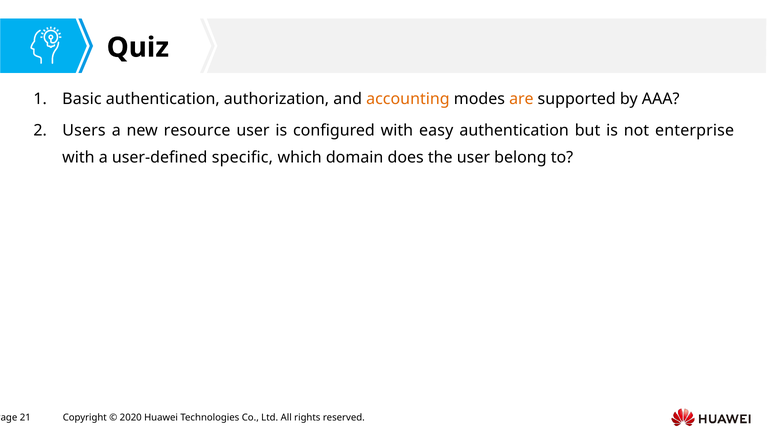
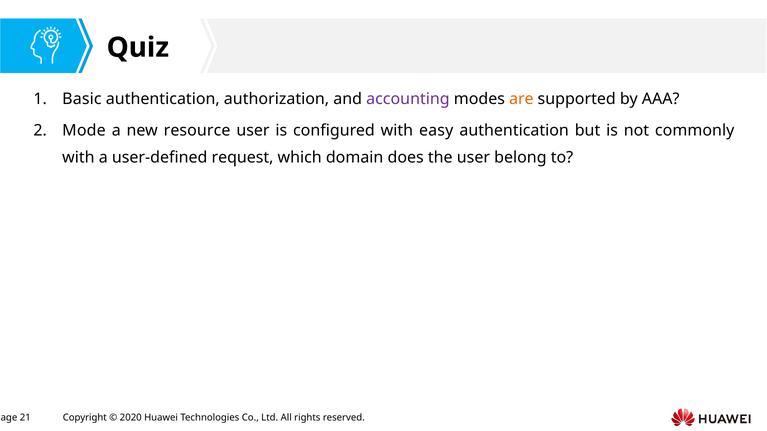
accounting colour: orange -> purple
Users: Users -> Mode
enterprise: enterprise -> commonly
specific: specific -> request
